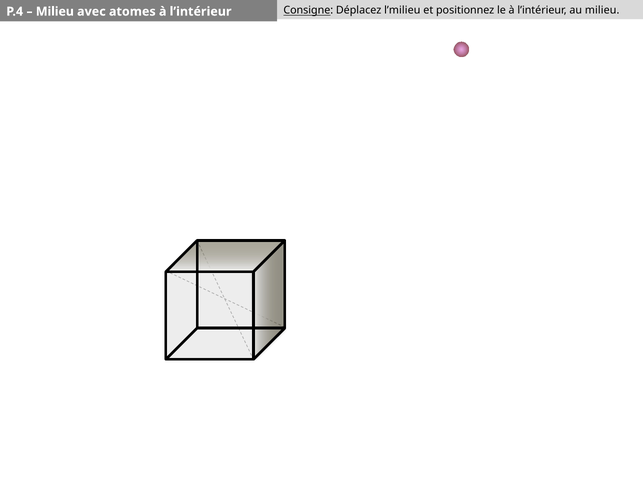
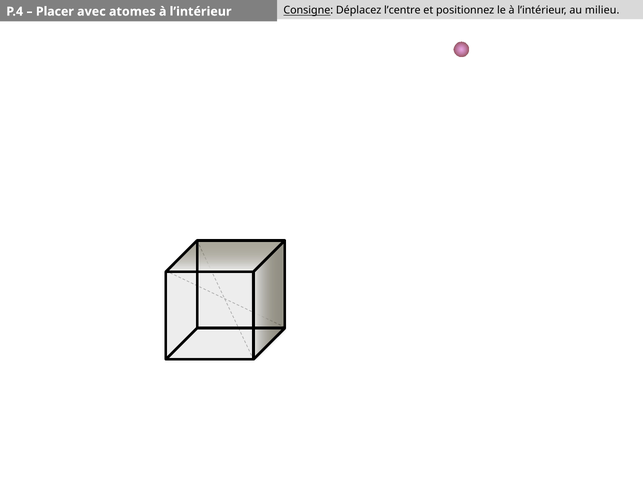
l’milieu: l’milieu -> l’centre
Milieu at (55, 12): Milieu -> Placer
